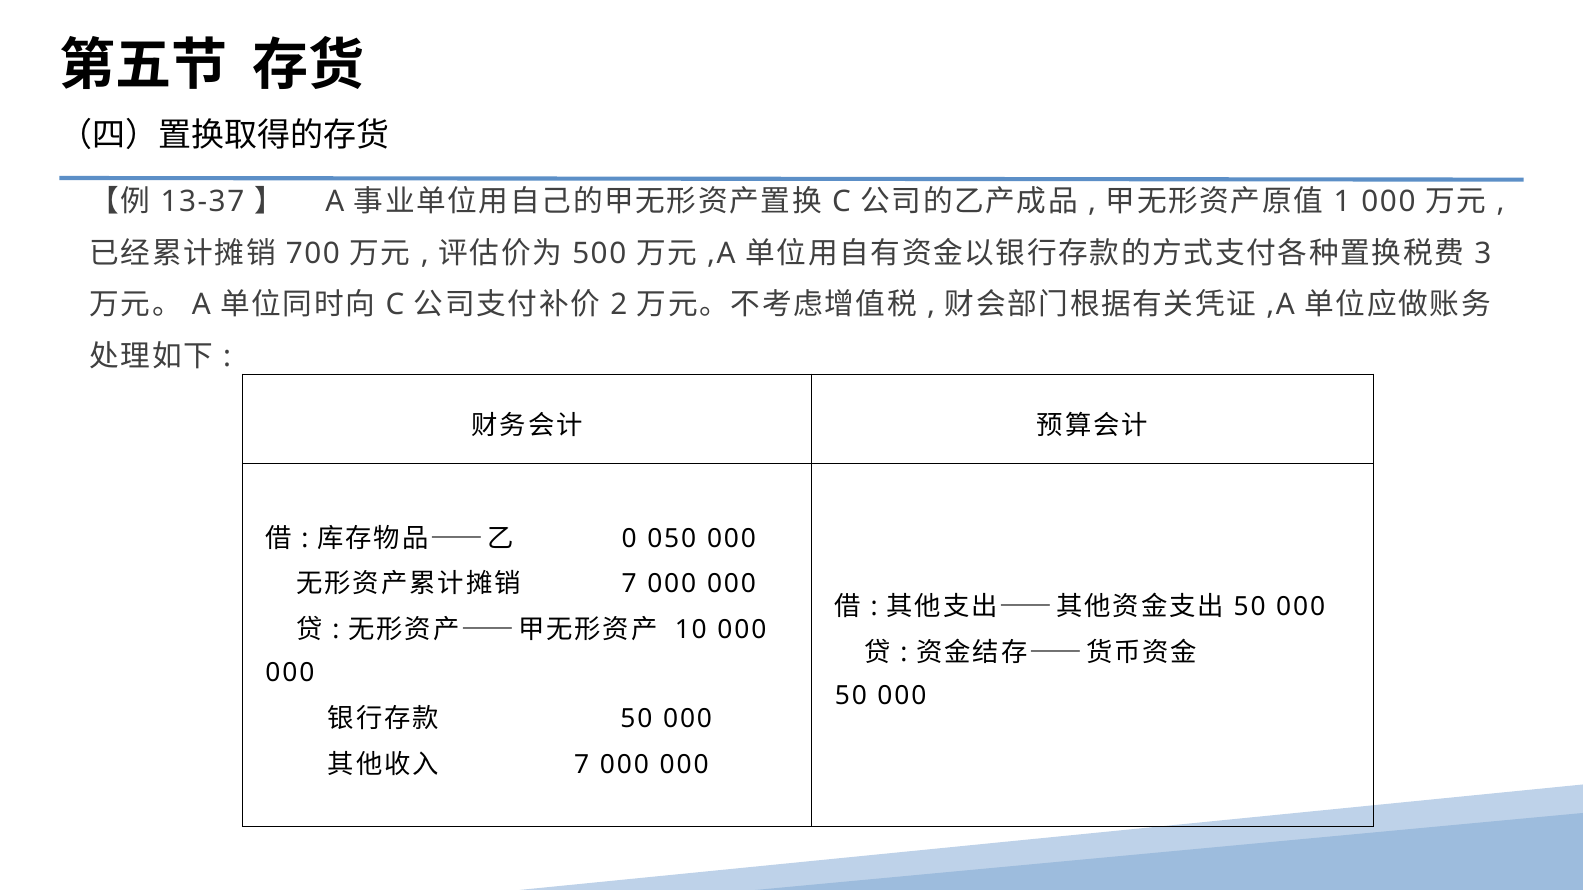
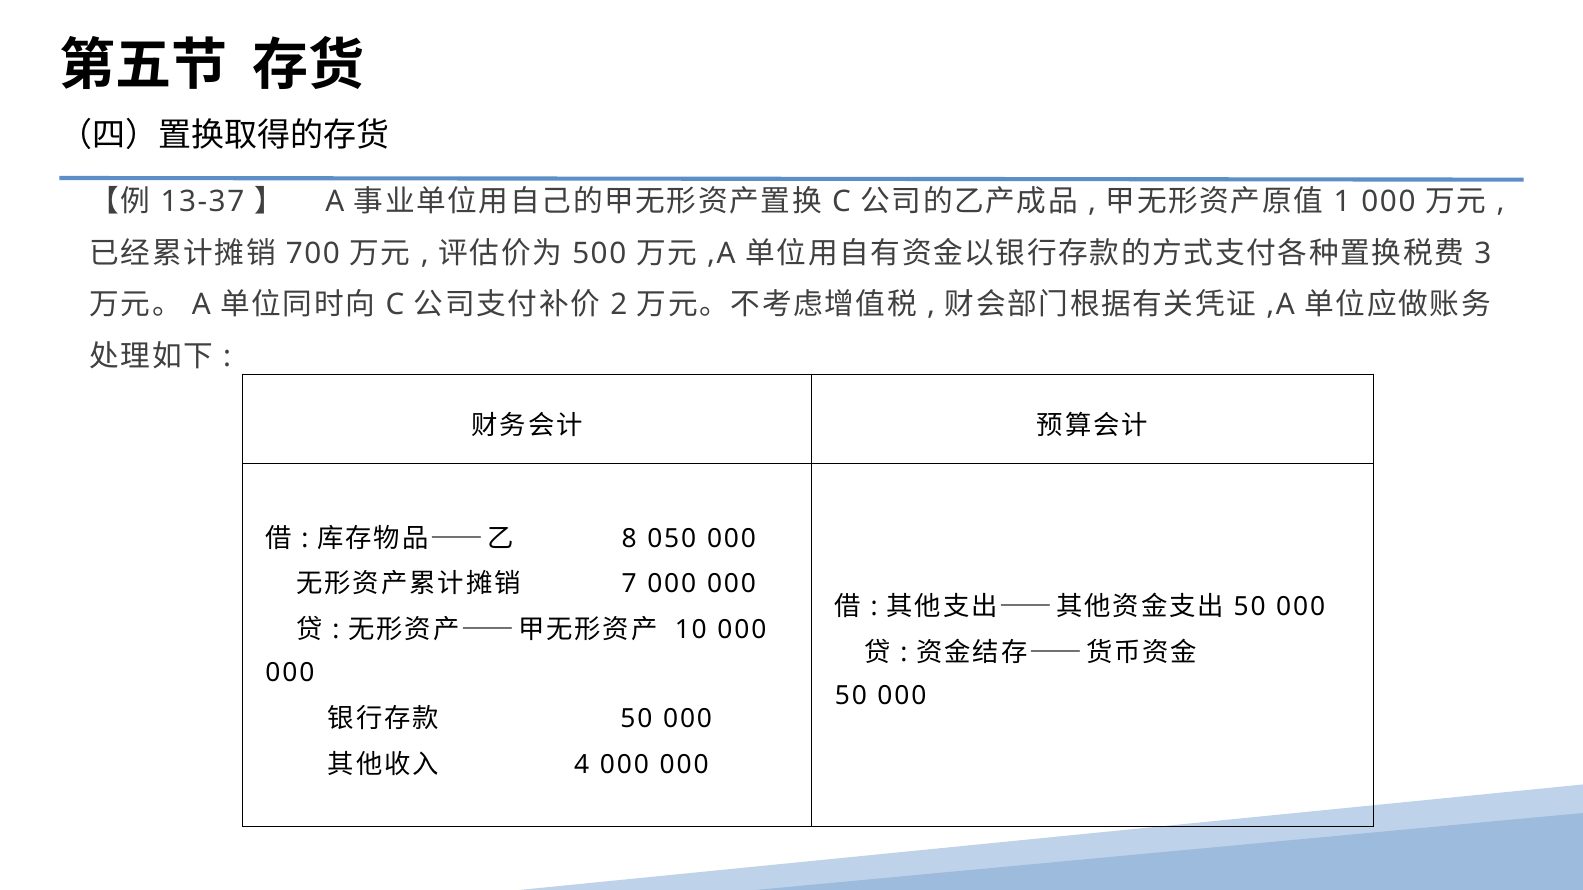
0: 0 -> 8
7 at (582, 765): 7 -> 4
